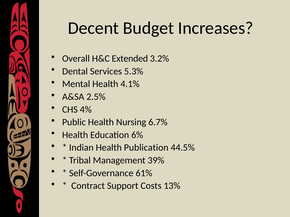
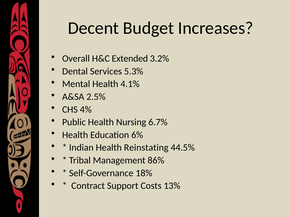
Publication: Publication -> Reinstating
39%: 39% -> 86%
61%: 61% -> 18%
